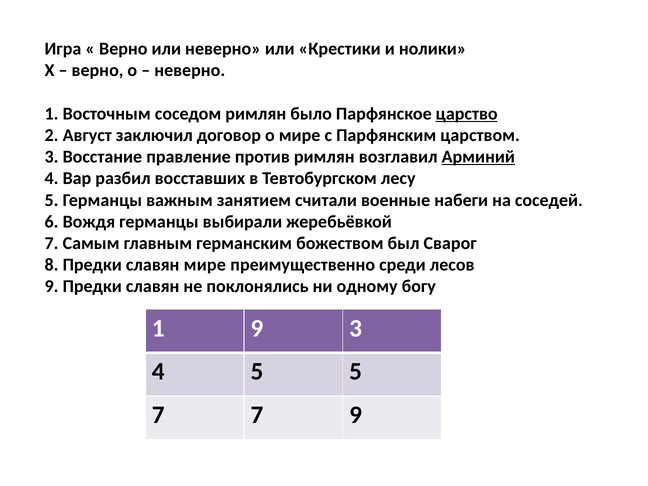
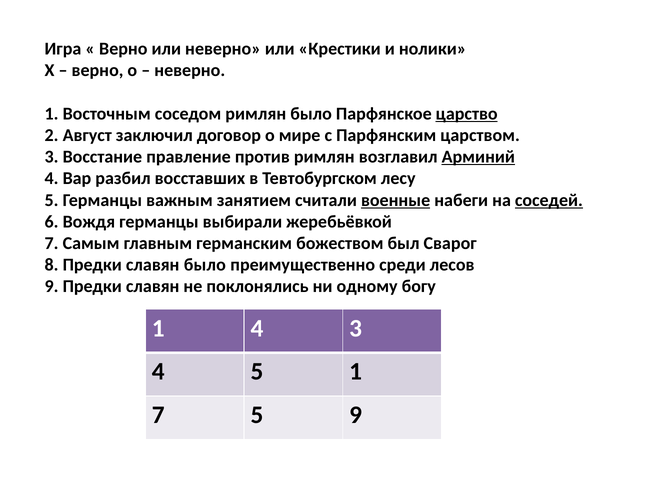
военные underline: none -> present
соседей underline: none -> present
славян мире: мире -> было
1 9: 9 -> 4
5 5: 5 -> 1
7 7: 7 -> 5
